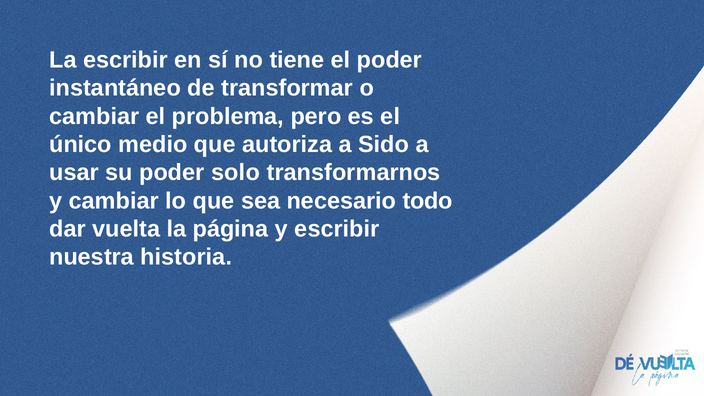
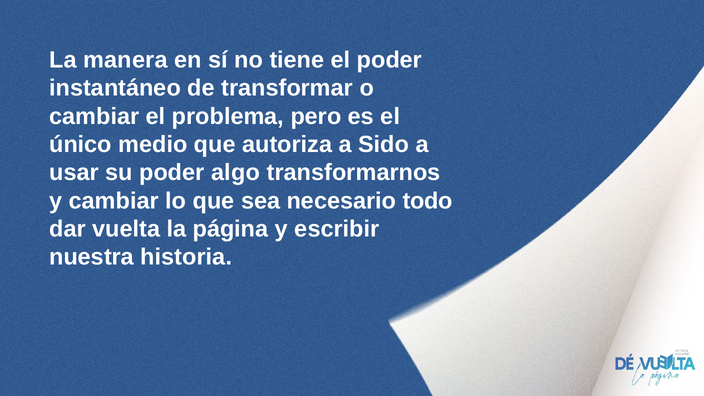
La escribir: escribir -> manera
solo: solo -> algo
